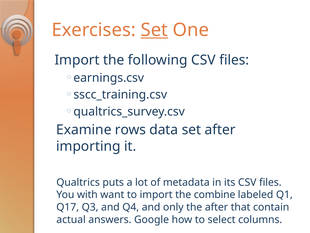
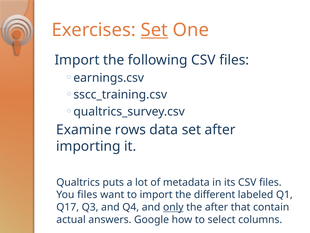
You with: with -> files
combine: combine -> different
only underline: none -> present
